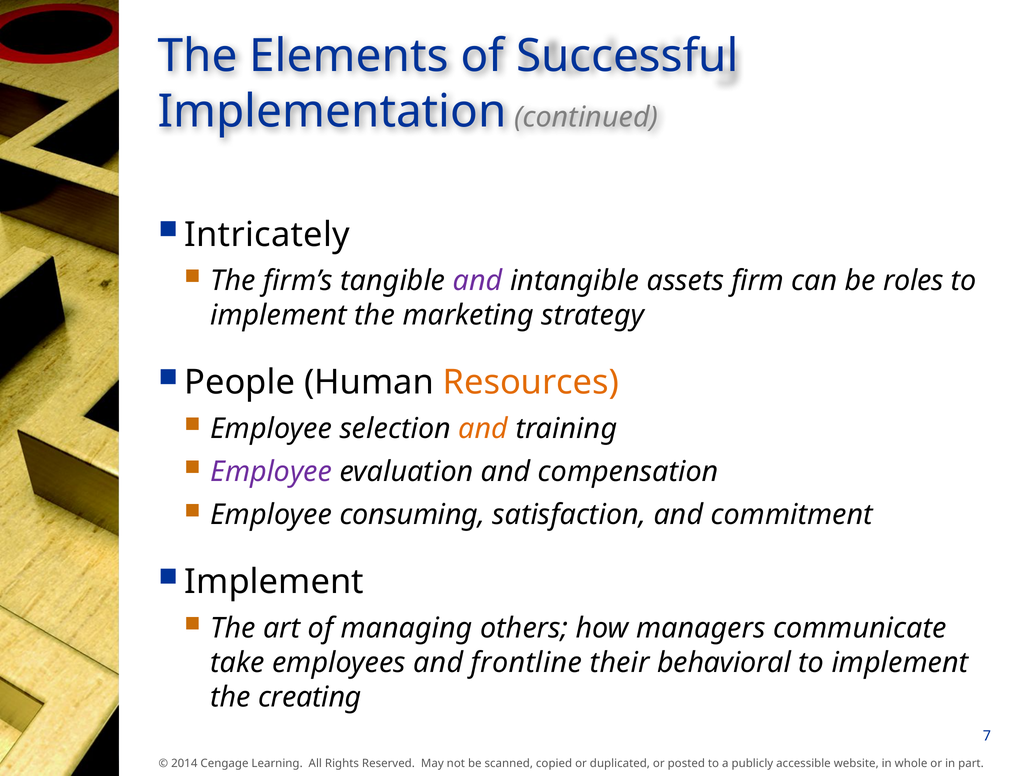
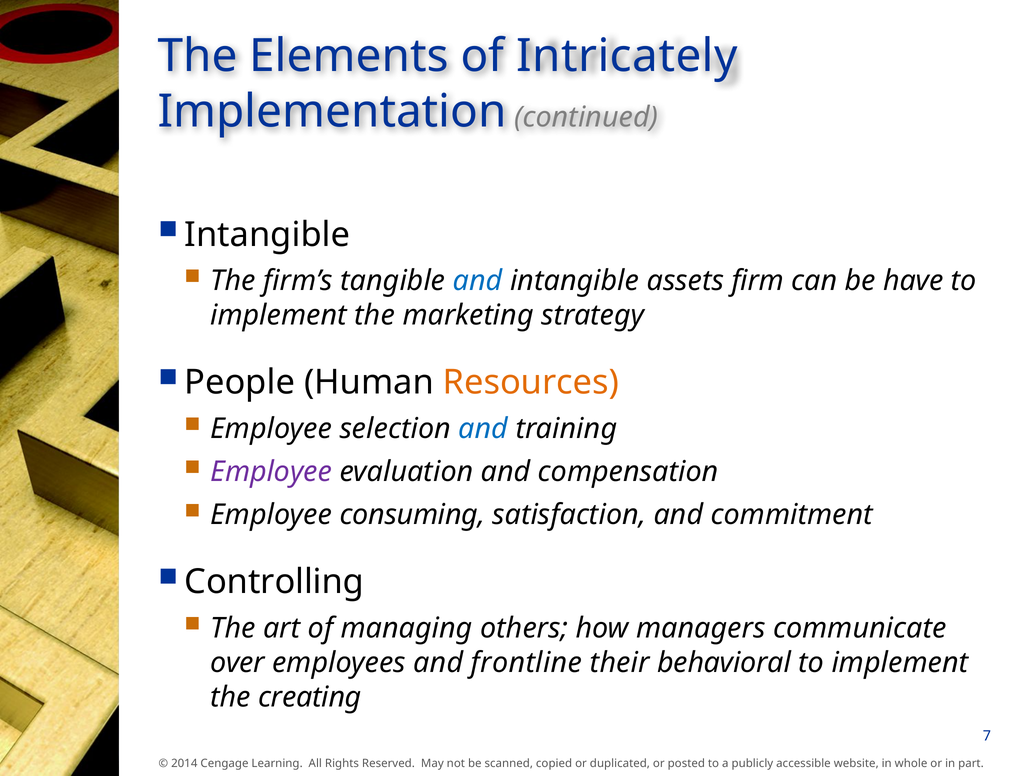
Successful: Successful -> Intricately
Intricately at (267, 235): Intricately -> Intangible
and at (478, 281) colour: purple -> blue
roles: roles -> have
and at (483, 428) colour: orange -> blue
Implement at (274, 582): Implement -> Controlling
take: take -> over
